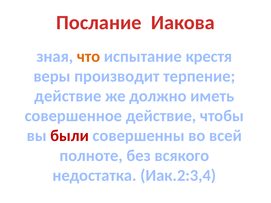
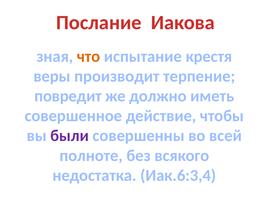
действие at (68, 96): действие -> повредит
были colour: red -> purple
Иак.2:3,4: Иак.2:3,4 -> Иак.6:3,4
